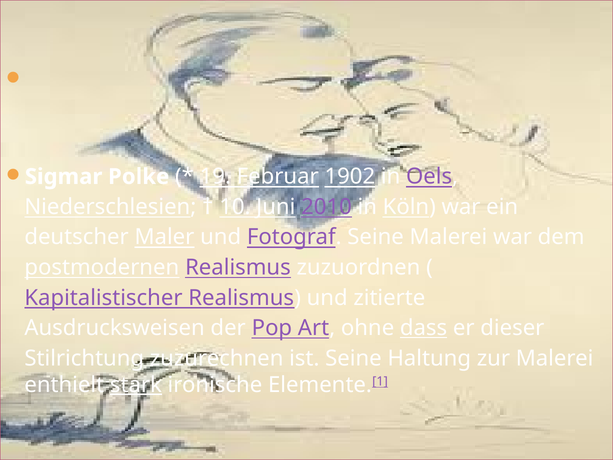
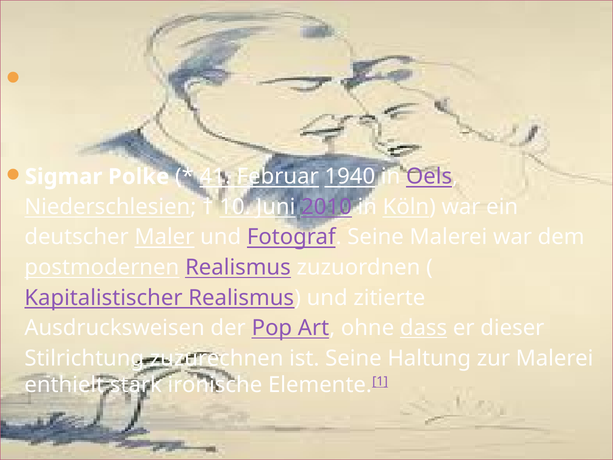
19: 19 -> 41
1902: 1902 -> 1940
stark underline: present -> none
